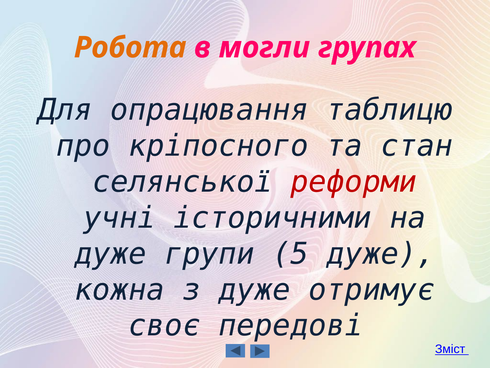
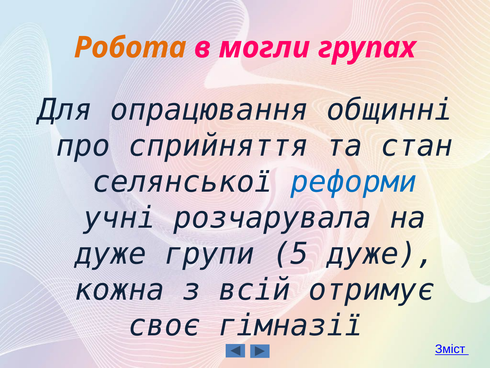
таблицю: таблицю -> общинні
кріпосного: кріпосного -> сприйняття
реформи colour: red -> blue
історичними: історичними -> розчарувала
з дуже: дуже -> всій
передові: передові -> гімназії
